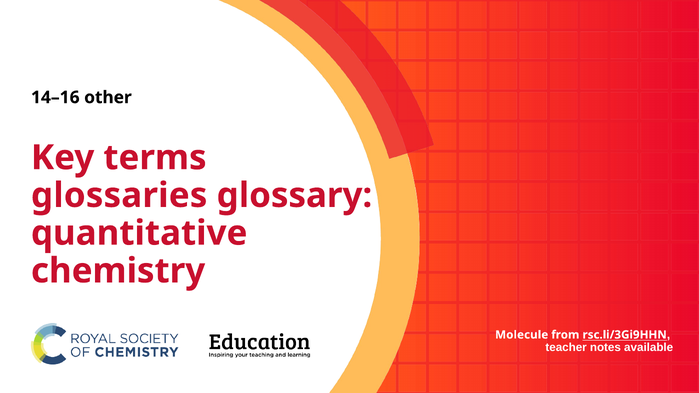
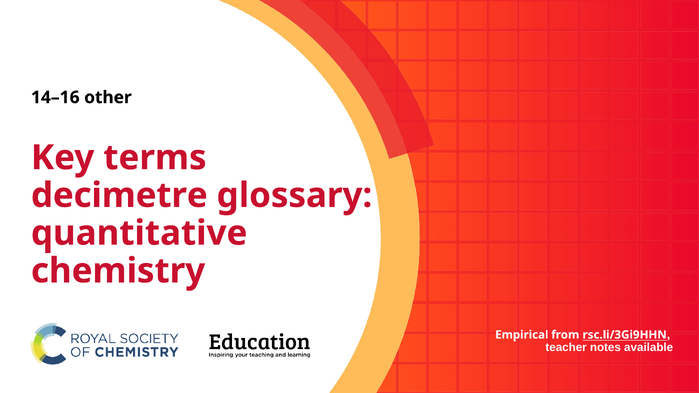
glossaries: glossaries -> decimetre
Molecule: Molecule -> Empirical
